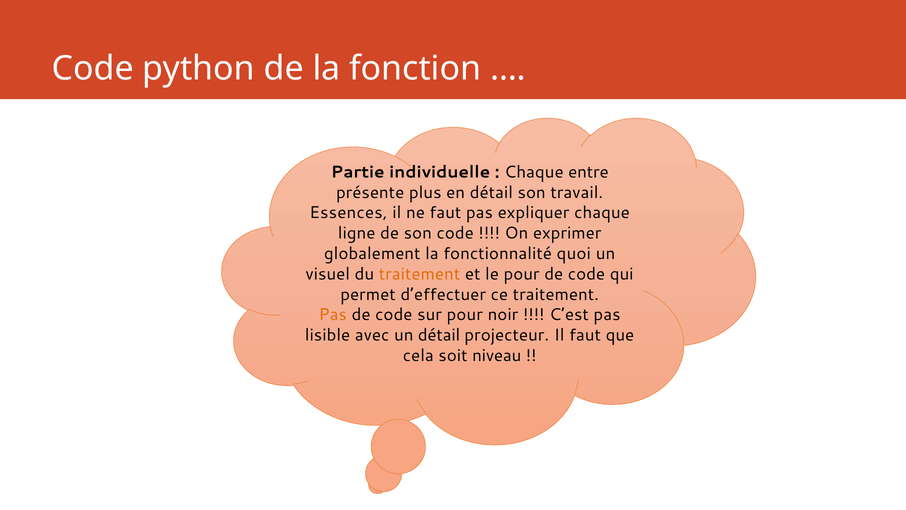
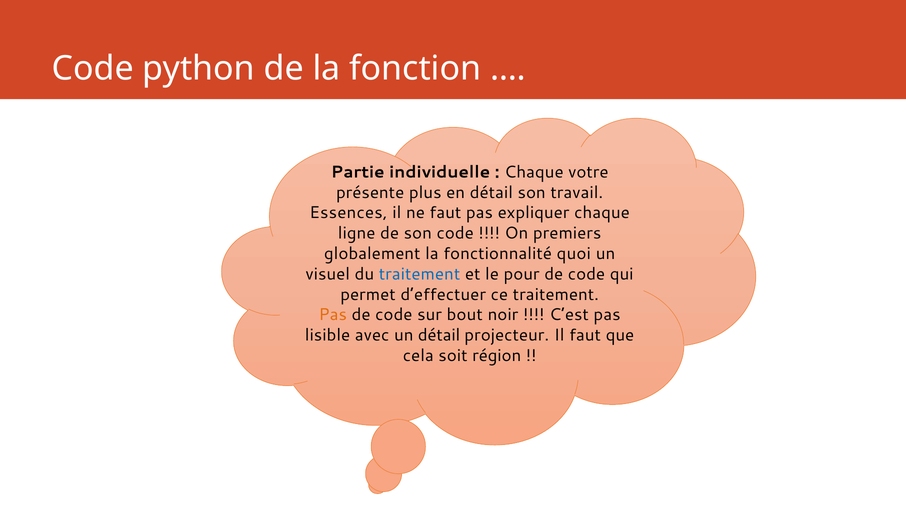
entre: entre -> votre
exprimer: exprimer -> premiers
traitement at (420, 274) colour: orange -> blue
sur pour: pour -> bout
niveau: niveau -> région
